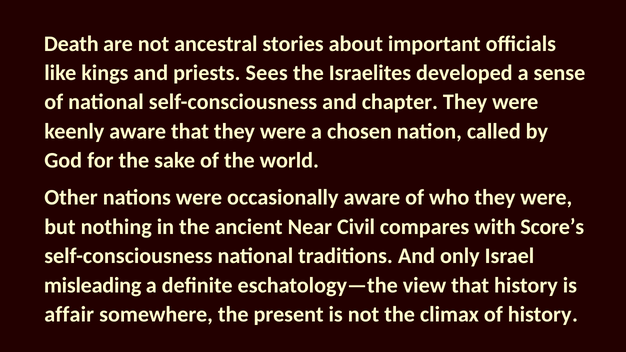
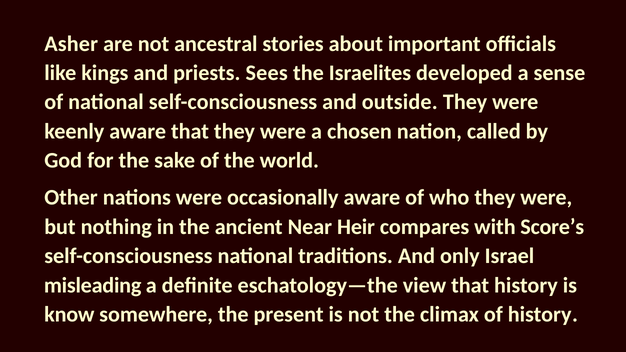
Death: Death -> Asher
chapter: chapter -> outside
Civil: Civil -> Heir
affair: affair -> know
